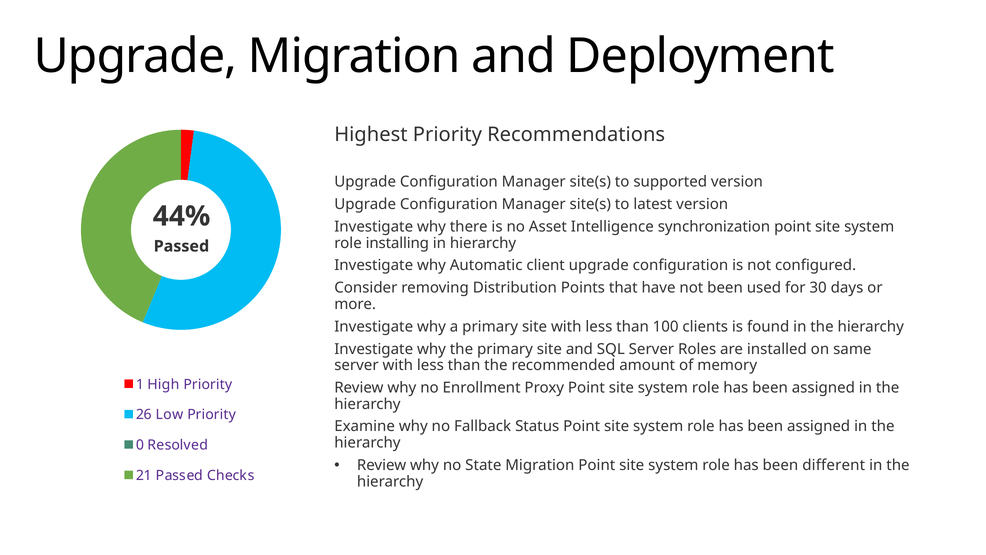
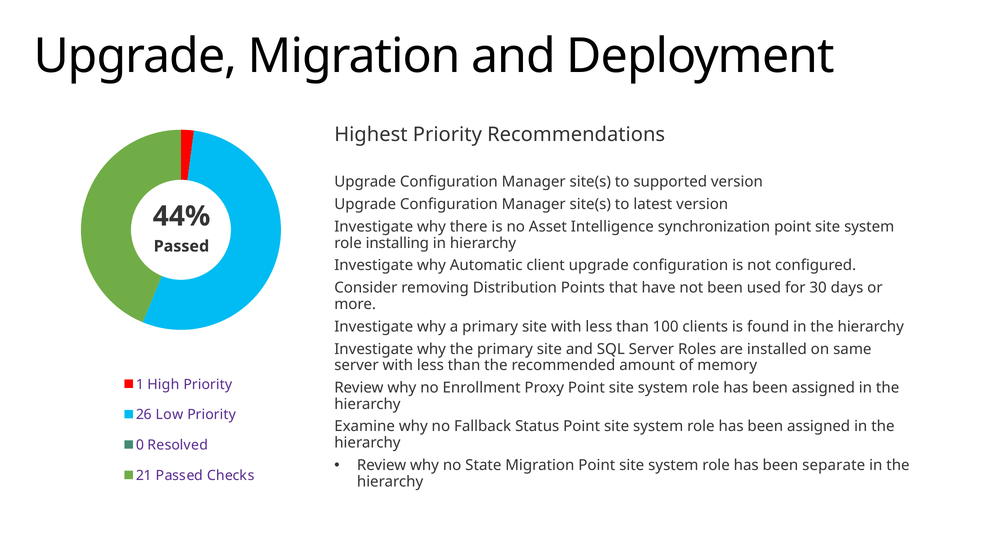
different: different -> separate
